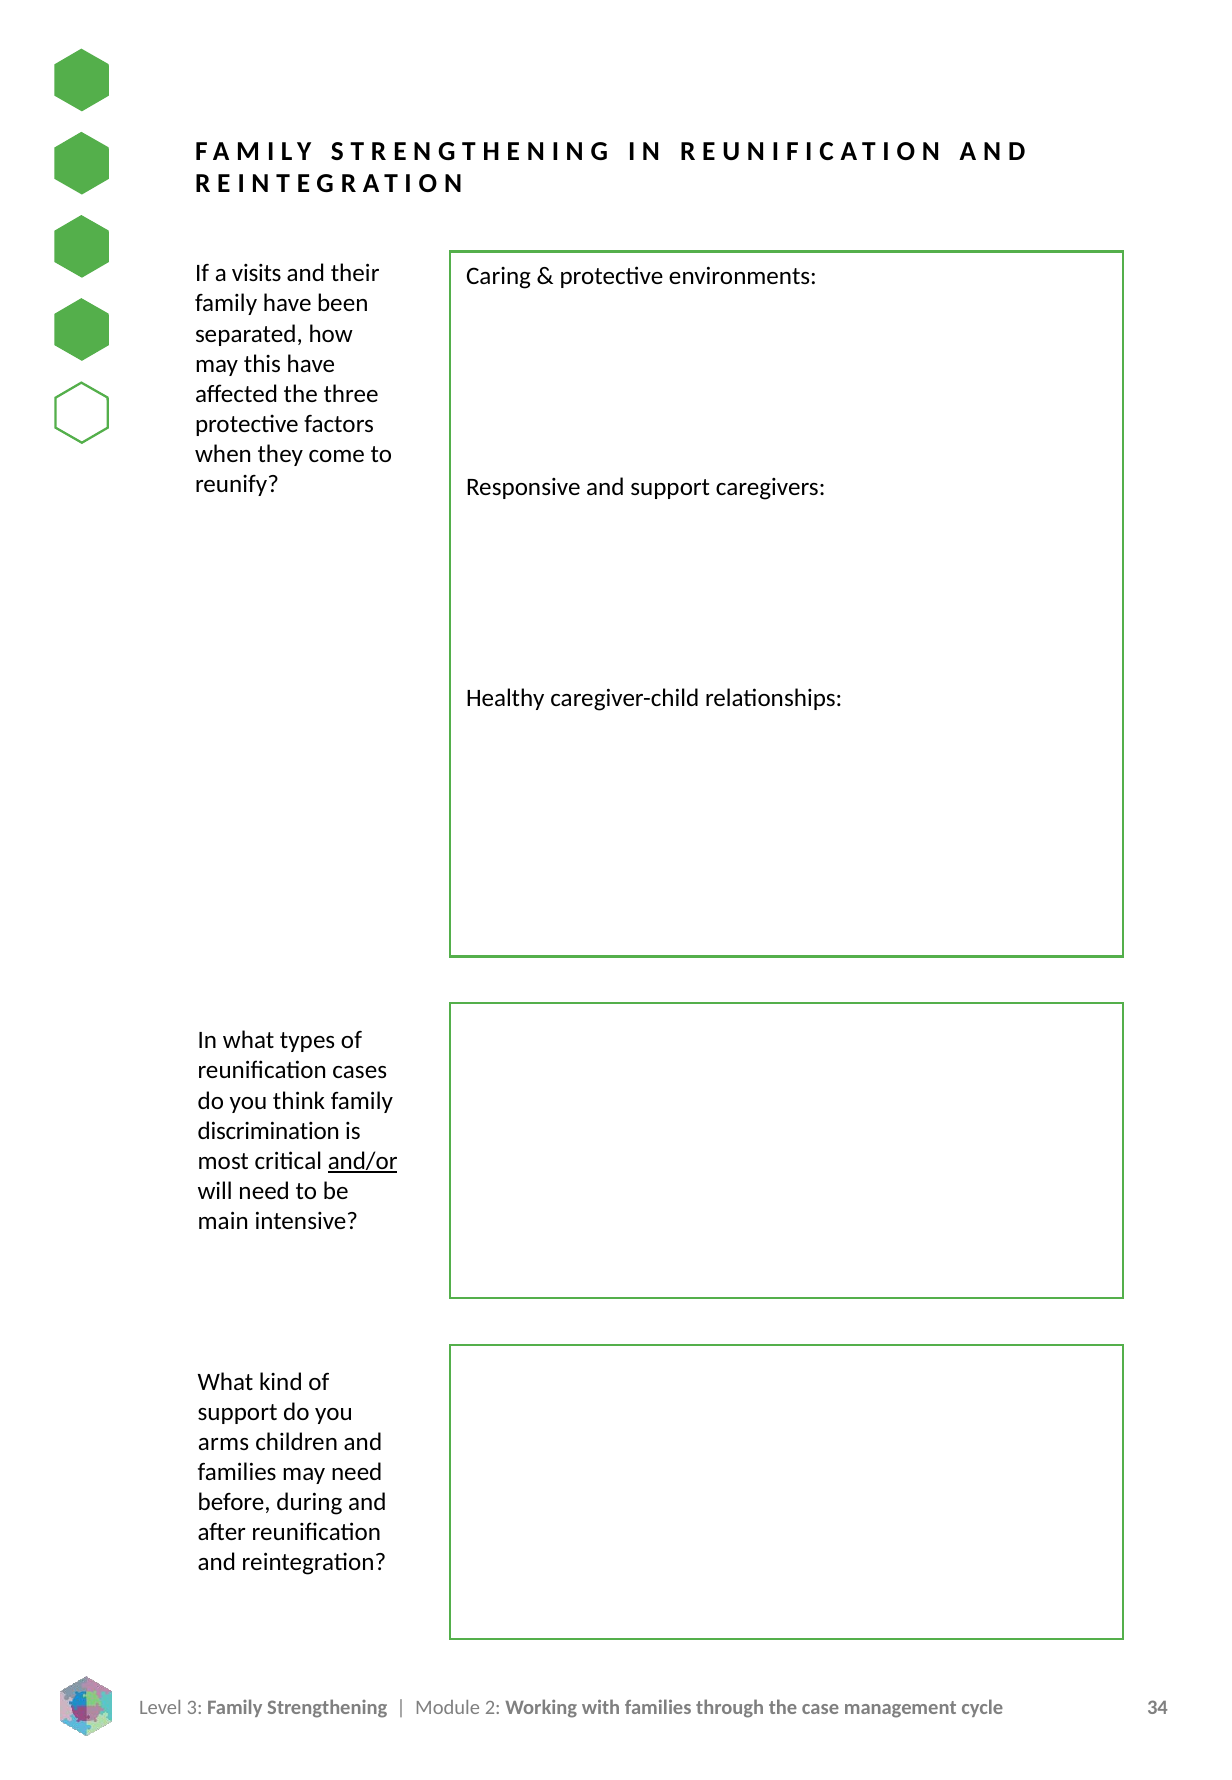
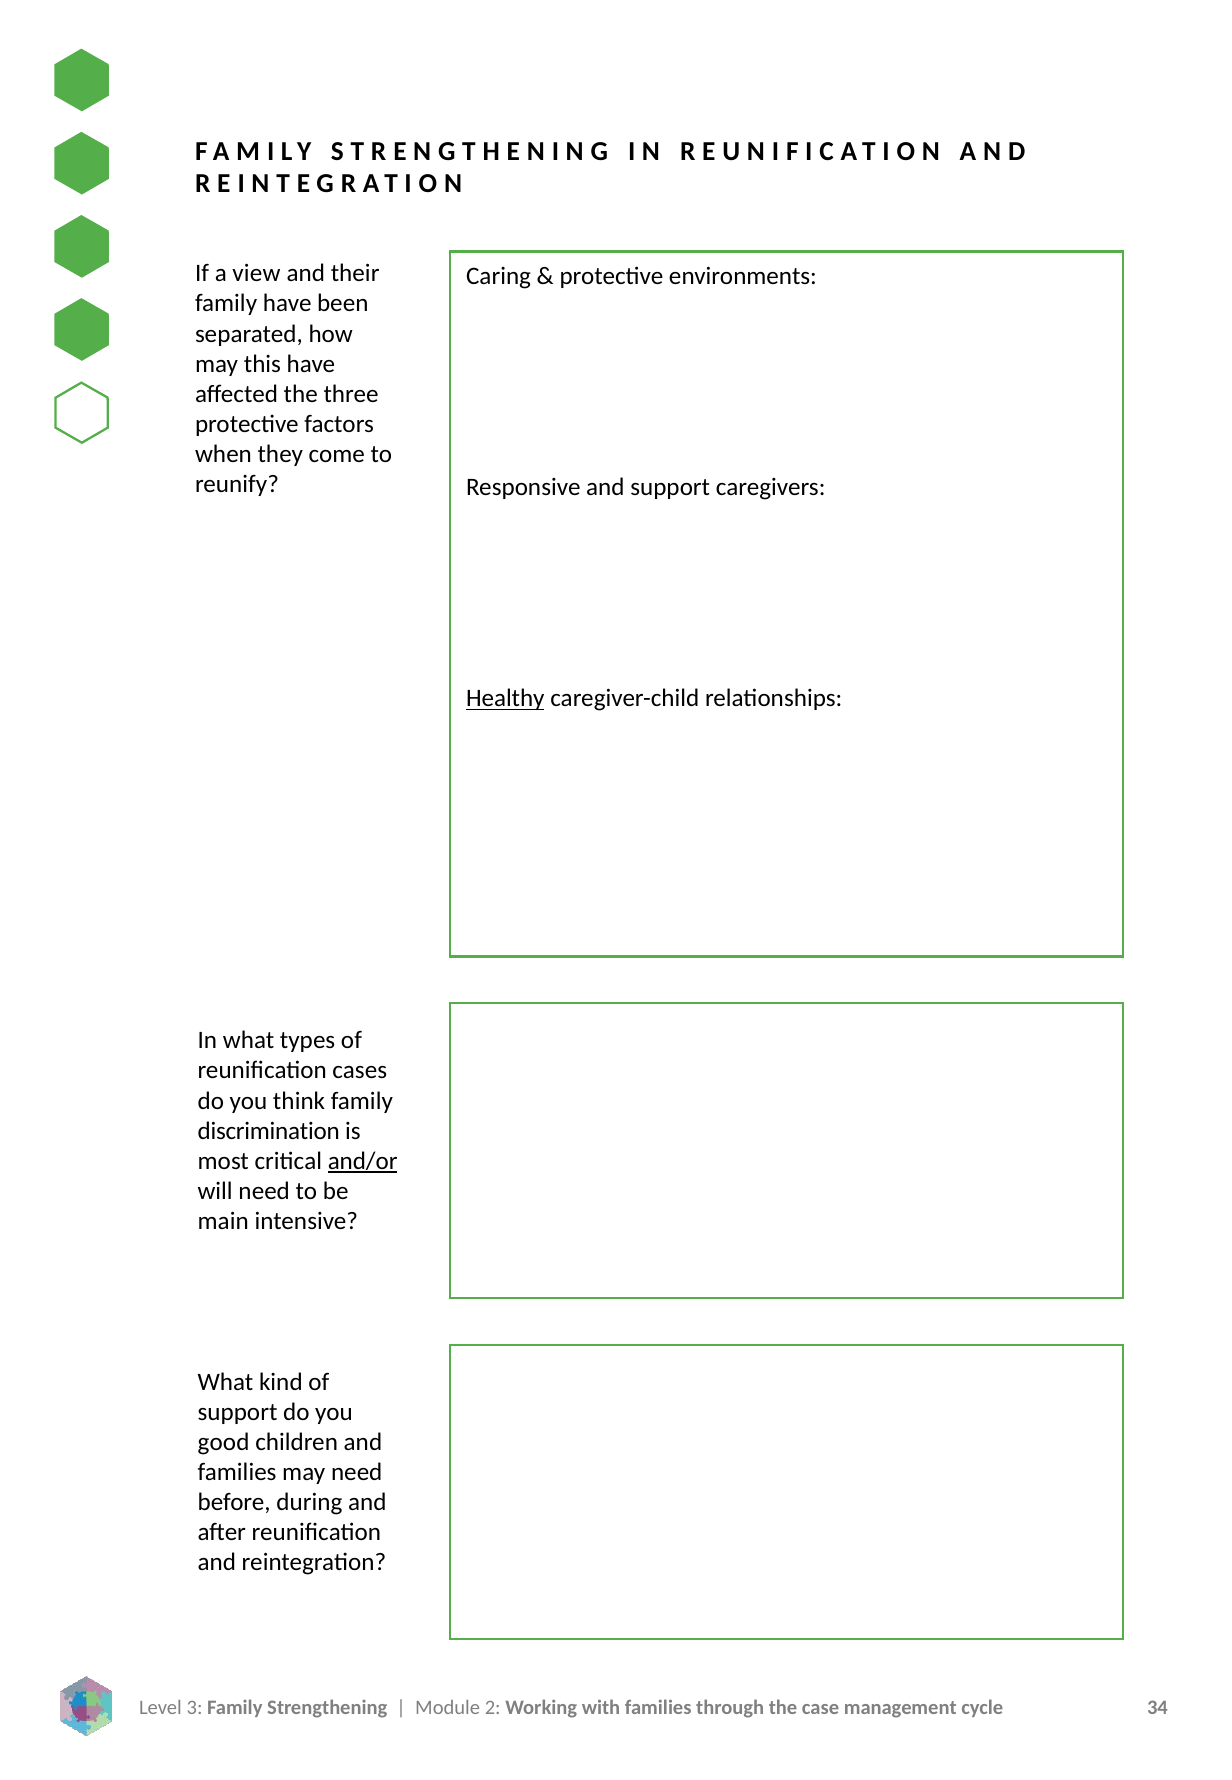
visits: visits -> view
Healthy underline: none -> present
arms: arms -> good
